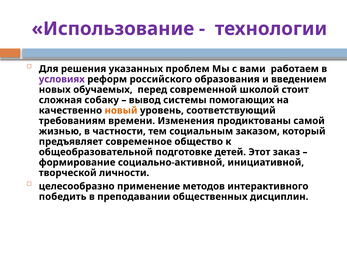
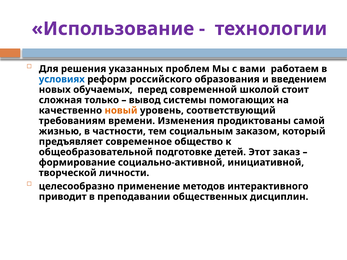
условиях colour: purple -> blue
собаку: собаку -> только
победить: победить -> приводит
